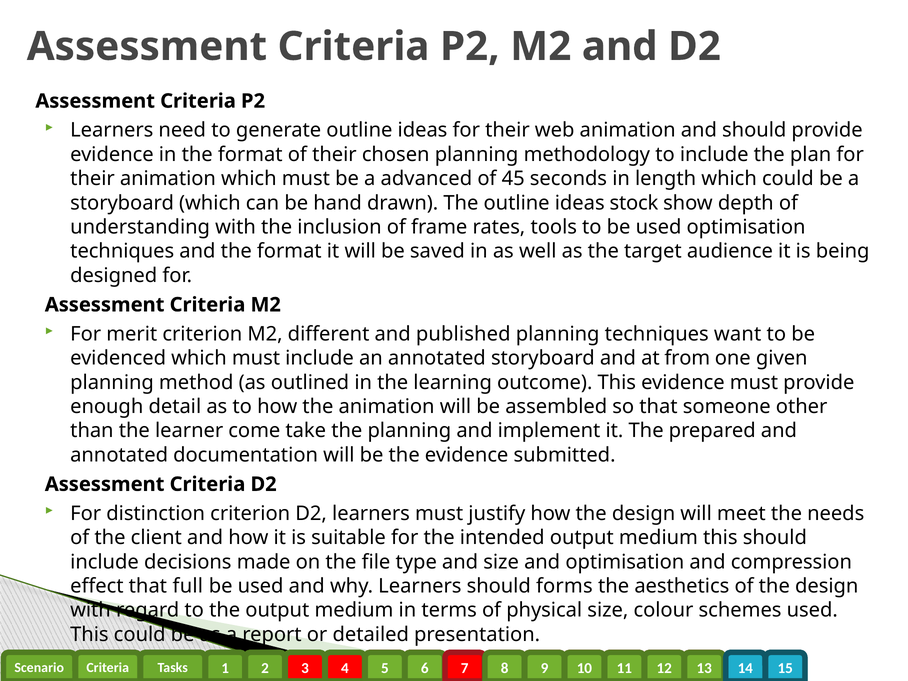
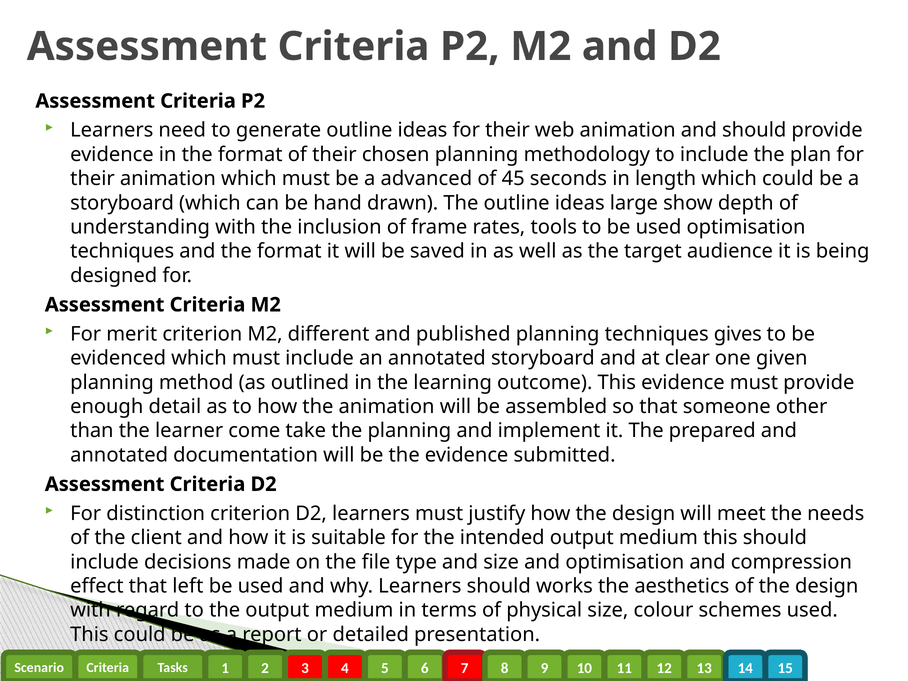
stock: stock -> large
want: want -> gives
from: from -> clear
full: full -> left
forms: forms -> works
